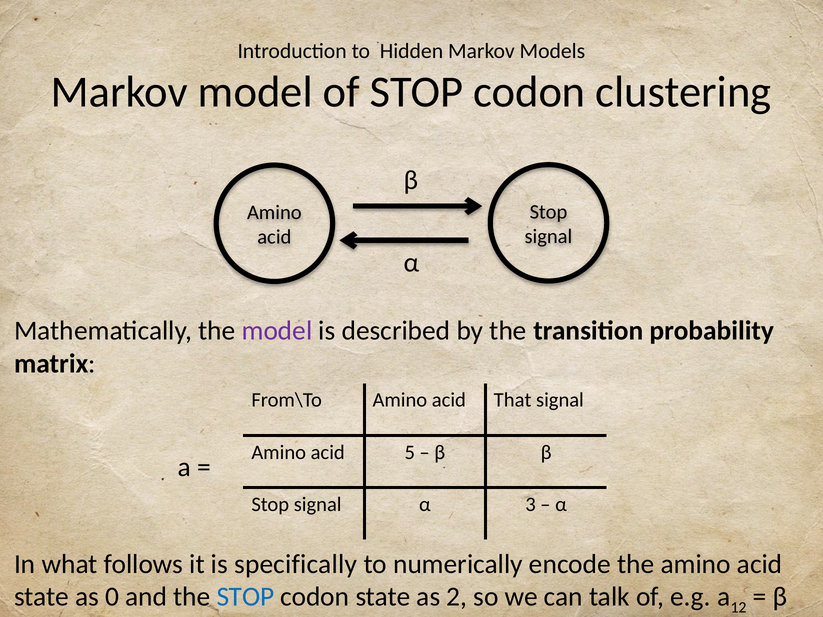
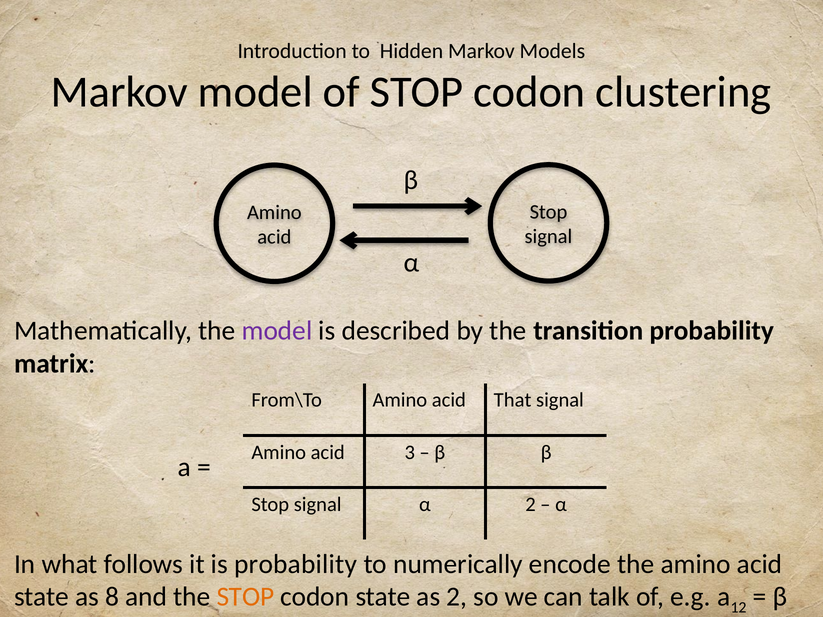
5: 5 -> 3
α 3: 3 -> 2
is specifically: specifically -> probability
0: 0 -> 8
STOP at (245, 597) colour: blue -> orange
